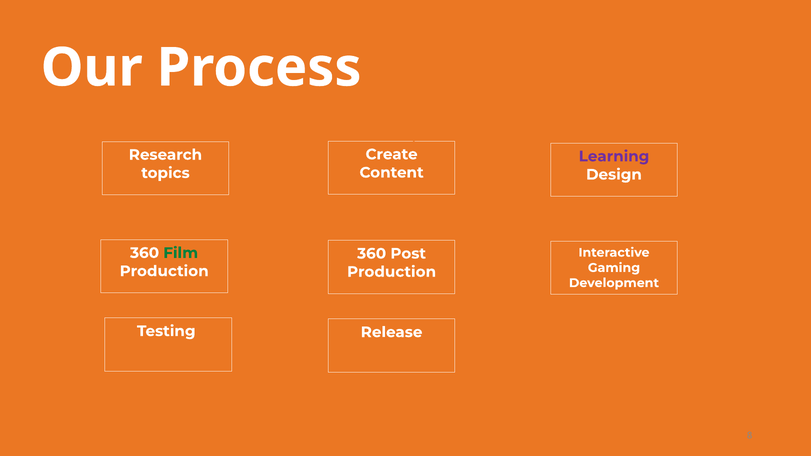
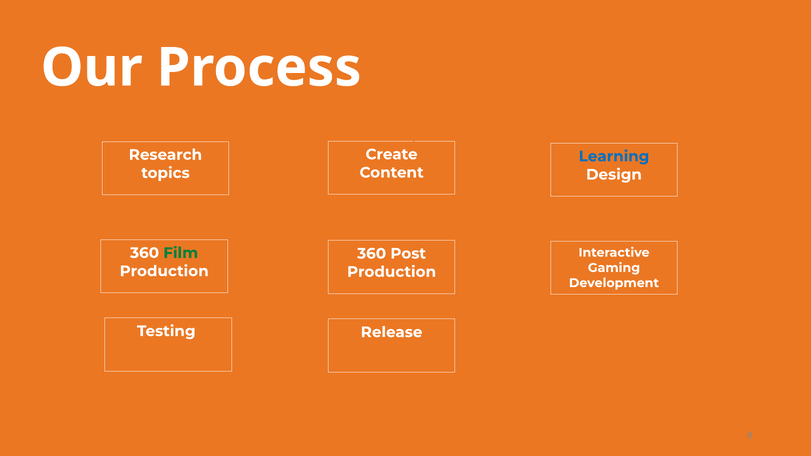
Learning colour: purple -> blue
